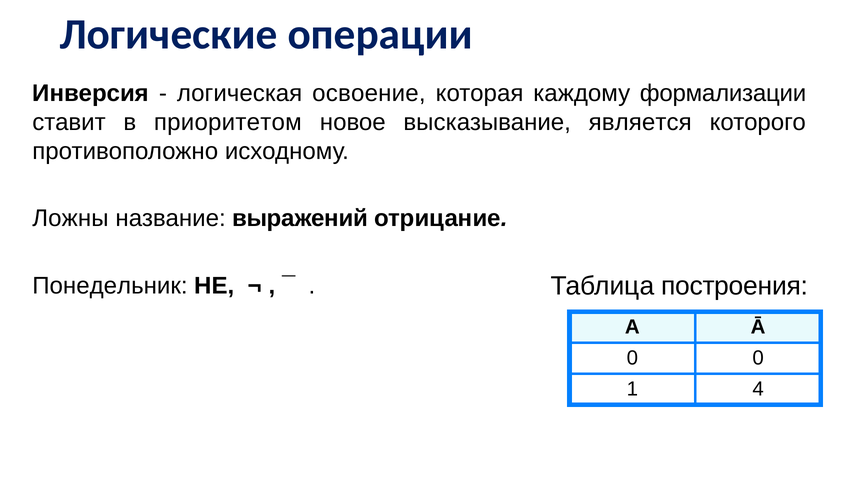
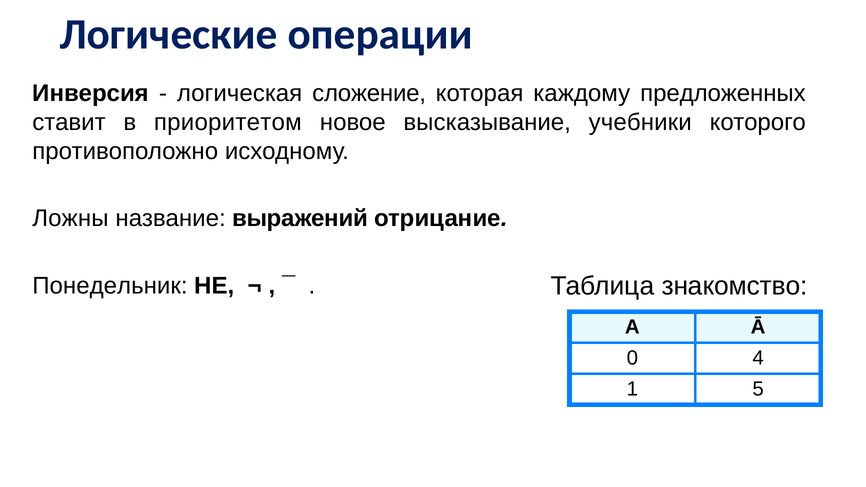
освоение: освоение -> сложение
формализации: формализации -> предложенных
является: является -> учебники
построения: построения -> знакомство
0 0: 0 -> 4
4: 4 -> 5
